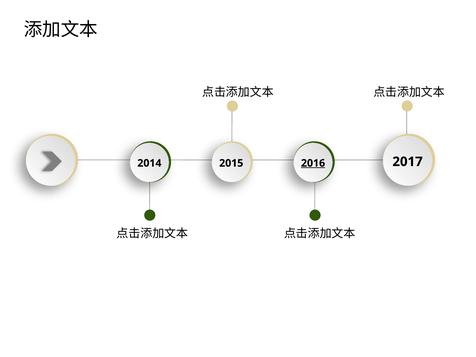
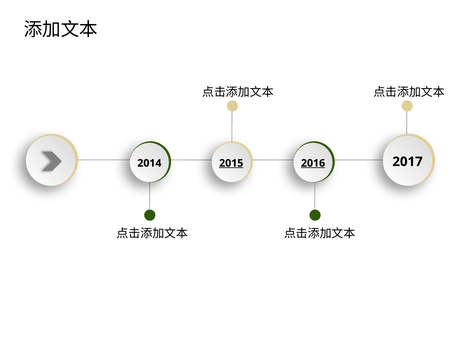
2015 underline: none -> present
